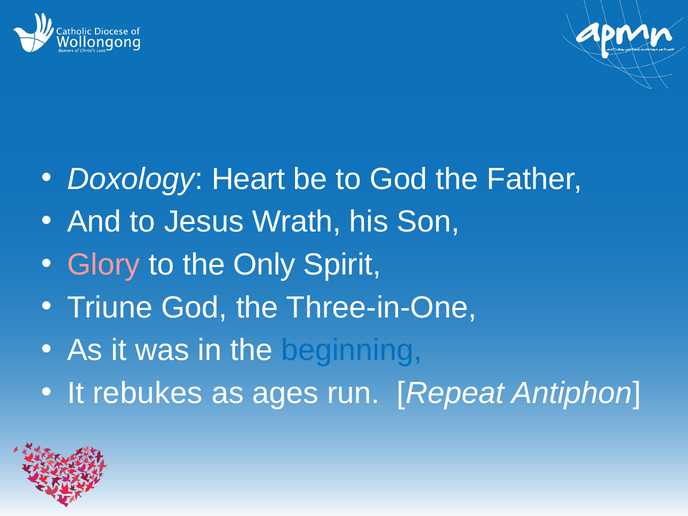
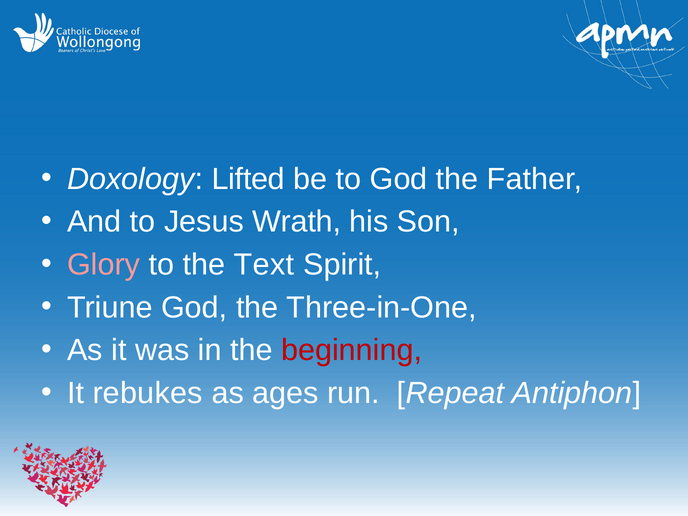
Heart: Heart -> Lifted
Only: Only -> Text
beginning colour: blue -> red
